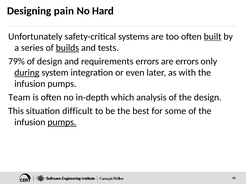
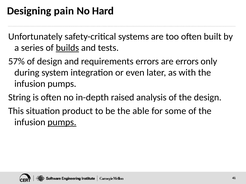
built underline: present -> none
79%: 79% -> 57%
during underline: present -> none
Team: Team -> String
which: which -> raised
difficult: difficult -> product
best: best -> able
